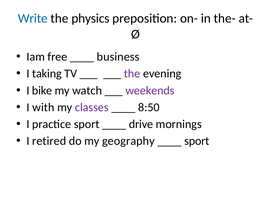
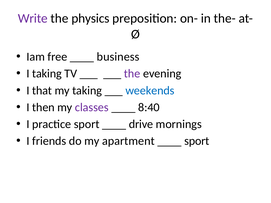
Write colour: blue -> purple
bike: bike -> that
my watch: watch -> taking
weekends colour: purple -> blue
with: with -> then
8:50: 8:50 -> 8:40
retired: retired -> friends
geography: geography -> apartment
